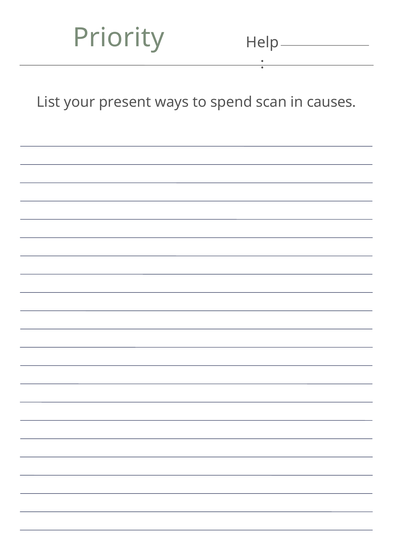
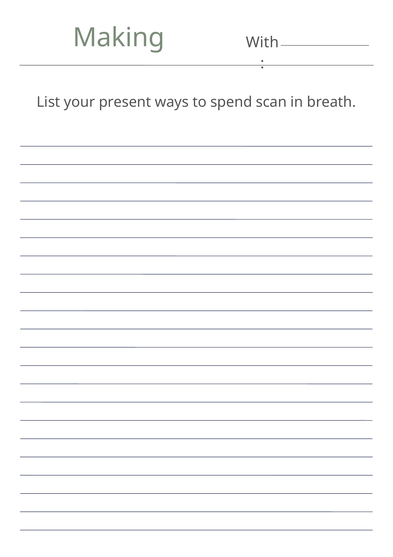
Priority: Priority -> Making
Help: Help -> With
causes: causes -> breath
